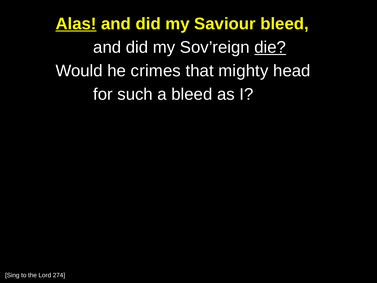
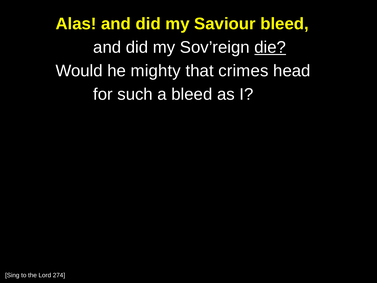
Alas underline: present -> none
crimes: crimes -> mighty
mighty: mighty -> crimes
